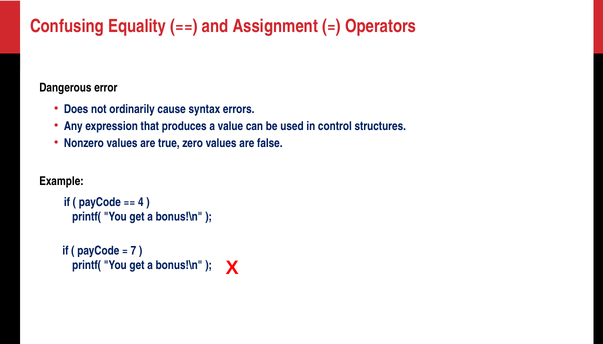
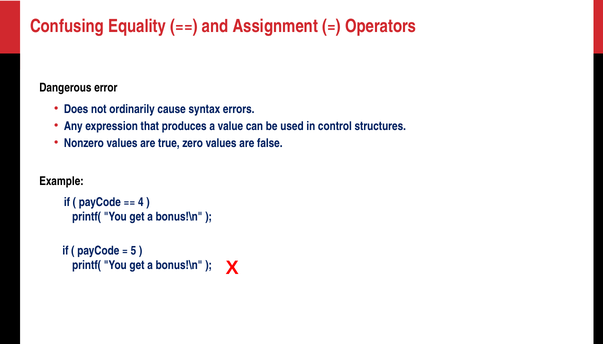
7: 7 -> 5
